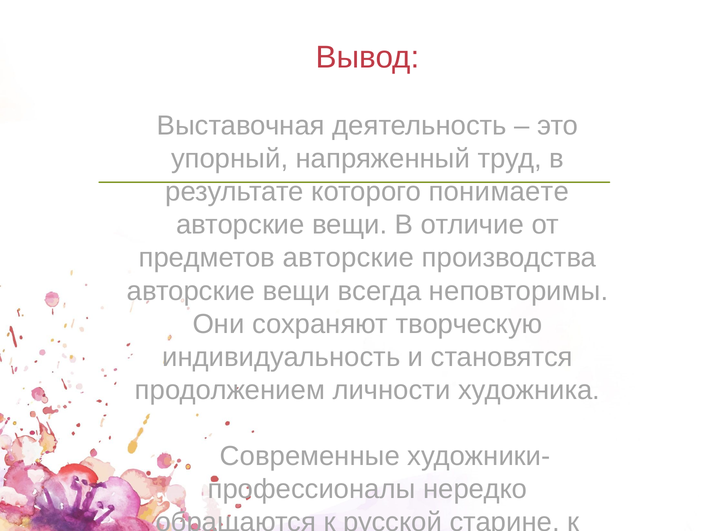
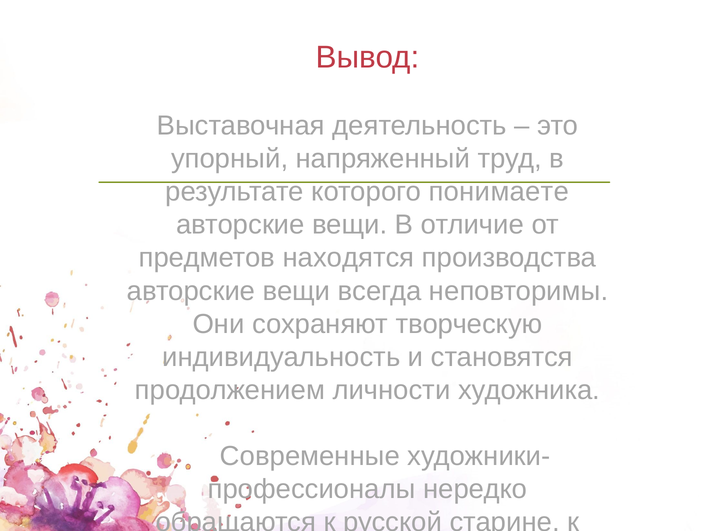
предметов авторские: авторские -> находятся
